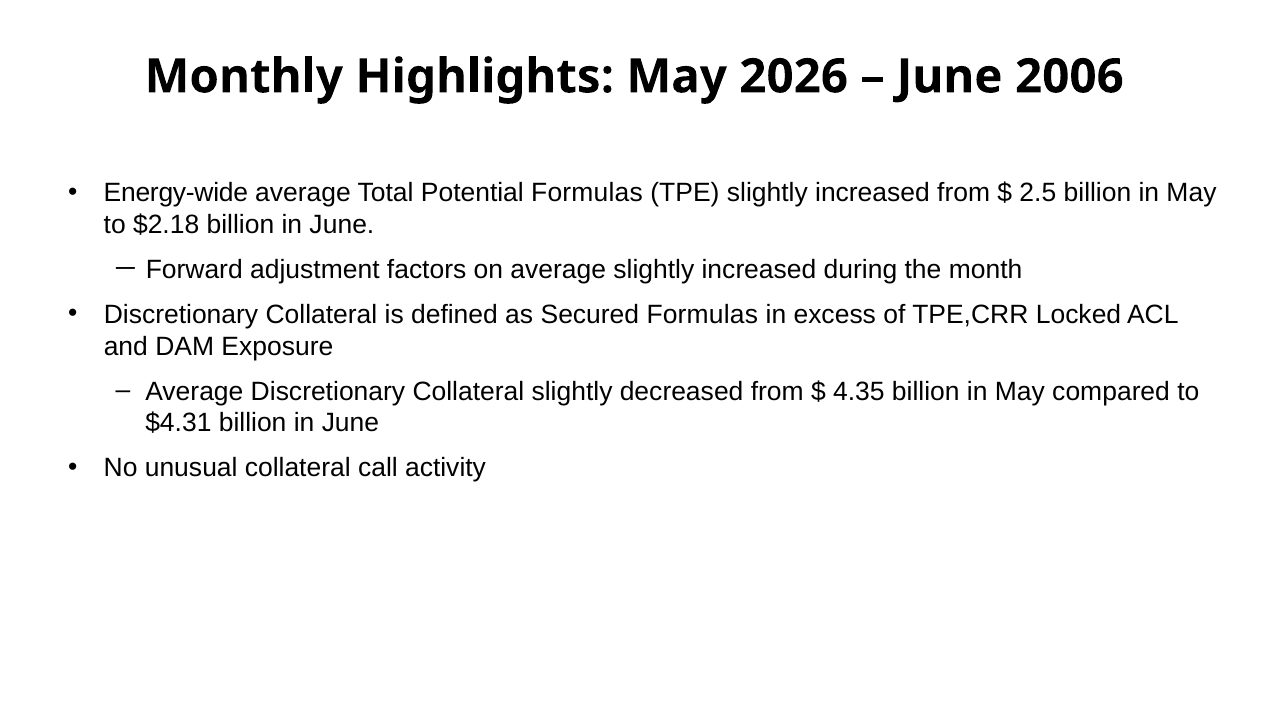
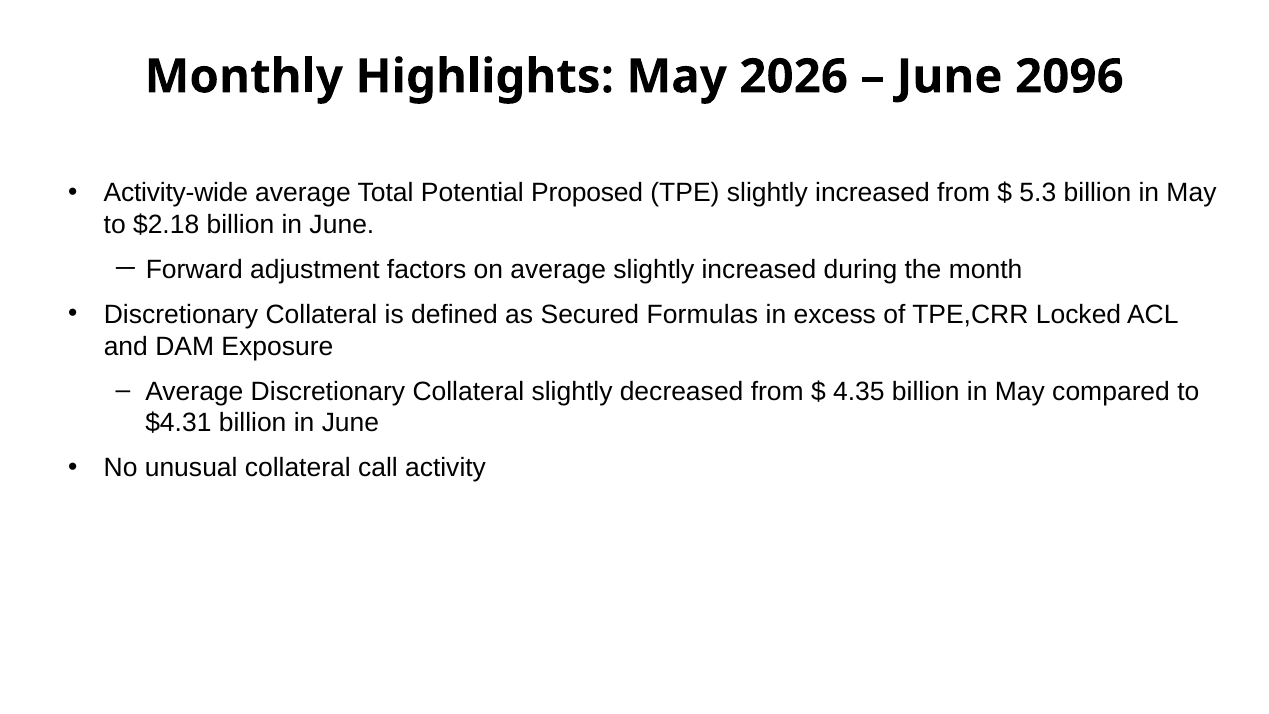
2006: 2006 -> 2096
Energy-wide: Energy-wide -> Activity-wide
Potential Formulas: Formulas -> Proposed
2.5: 2.5 -> 5.3
